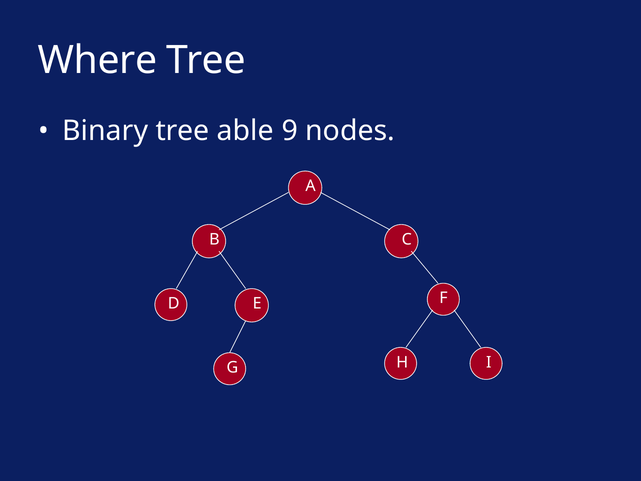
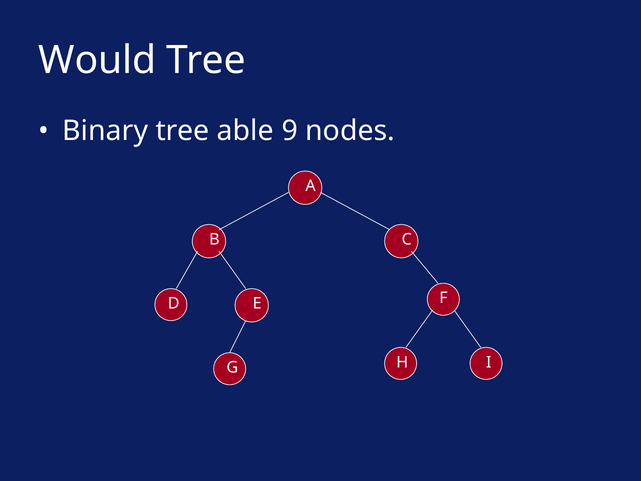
Where: Where -> Would
